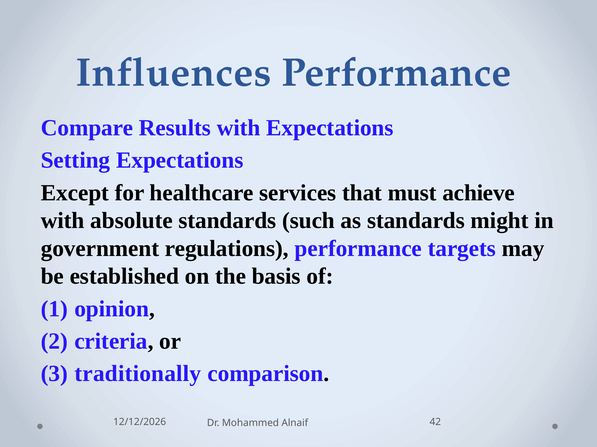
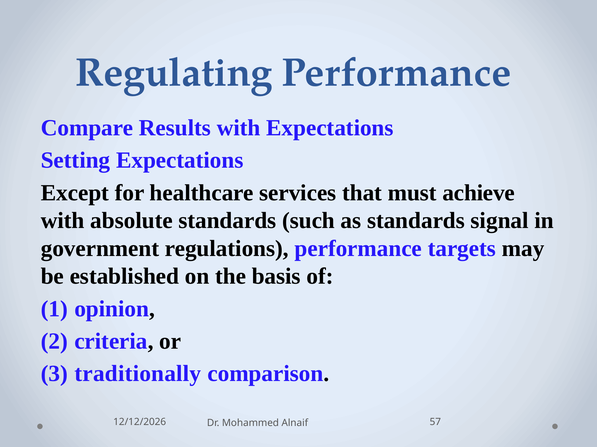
Influences: Influences -> Regulating
might: might -> signal
42: 42 -> 57
